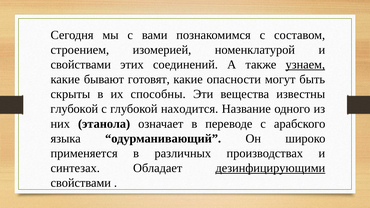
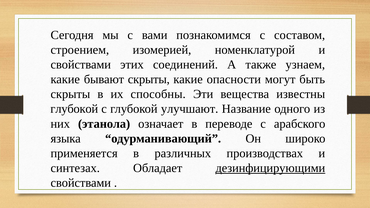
узнаем underline: present -> none
бывают готовят: готовят -> скрыты
находится: находится -> улучшают
